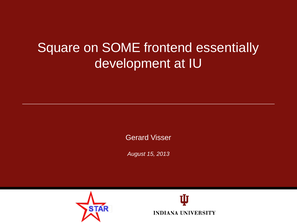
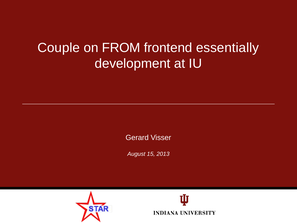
Square: Square -> Couple
SOME: SOME -> FROM
